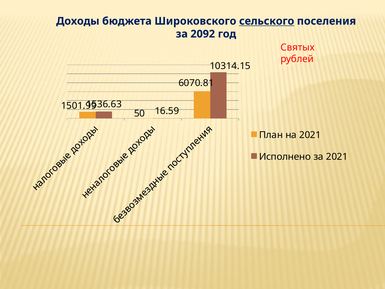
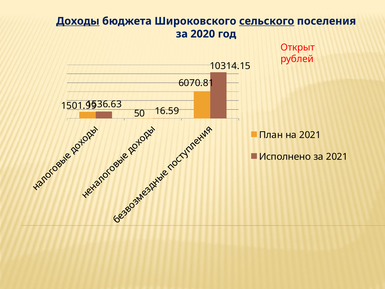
Доходы underline: none -> present
2092: 2092 -> 2020
Святых: Святых -> Открыт
